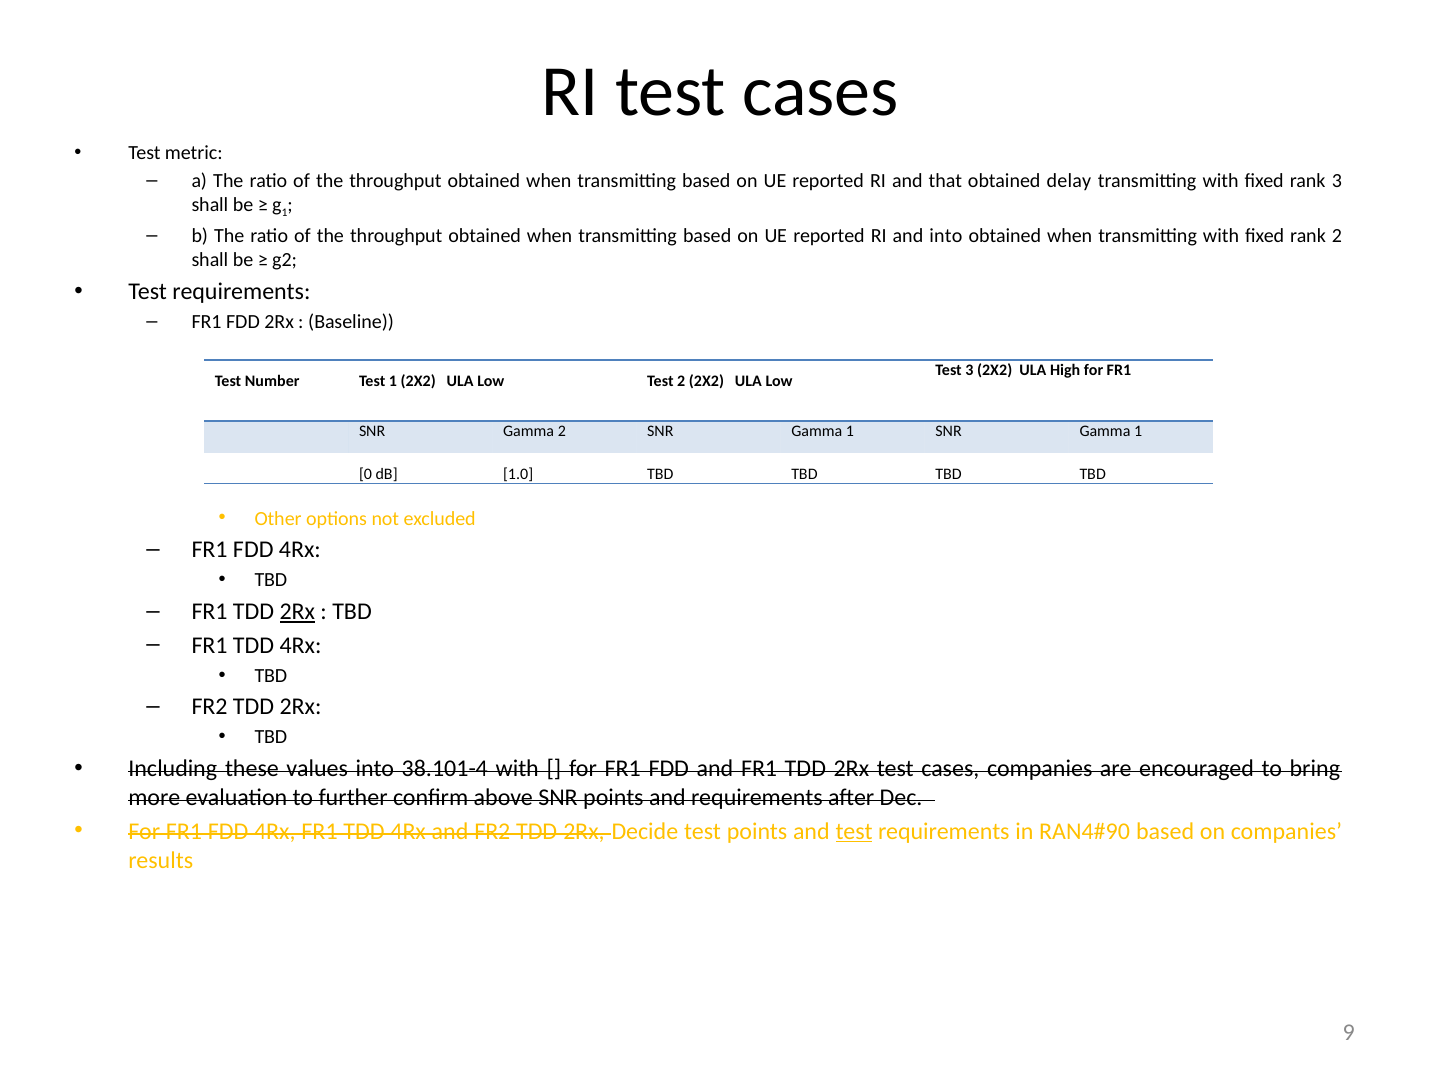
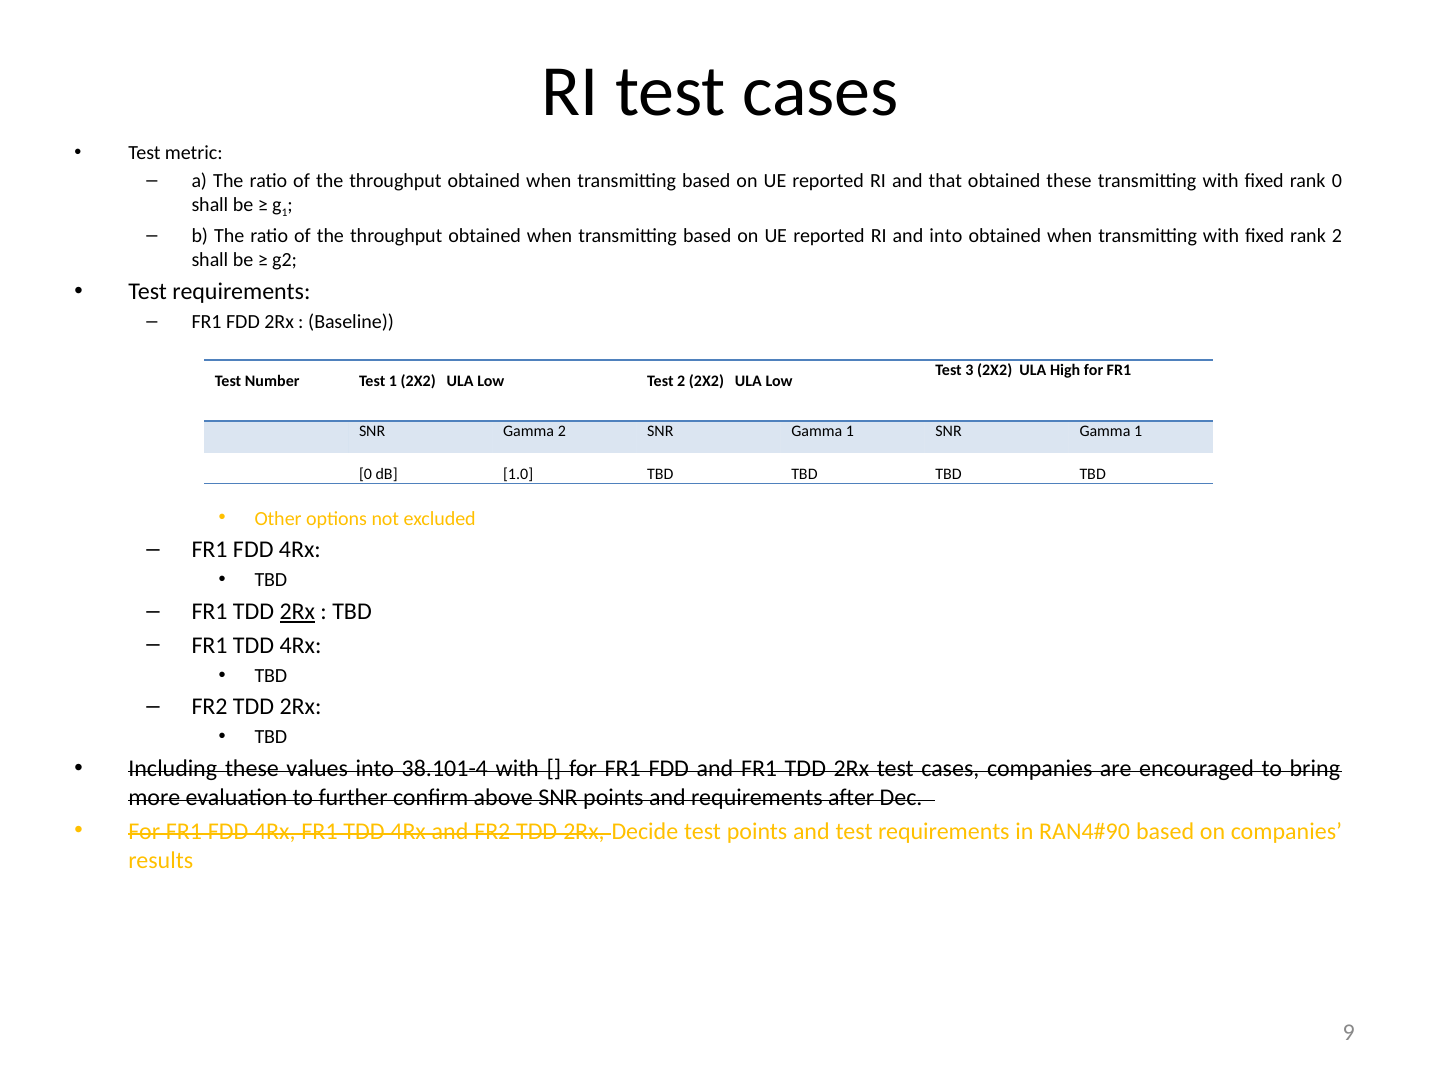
obtained delay: delay -> these
rank 3: 3 -> 0
test at (854, 831) underline: present -> none
